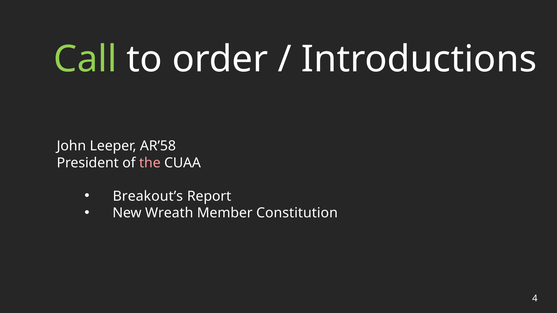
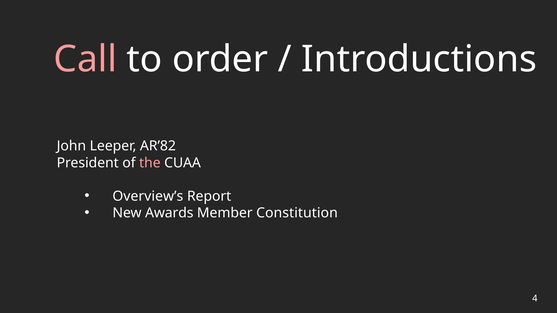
Call colour: light green -> pink
AR’58: AR’58 -> AR’82
Breakout’s: Breakout’s -> Overview’s
Wreath: Wreath -> Awards
